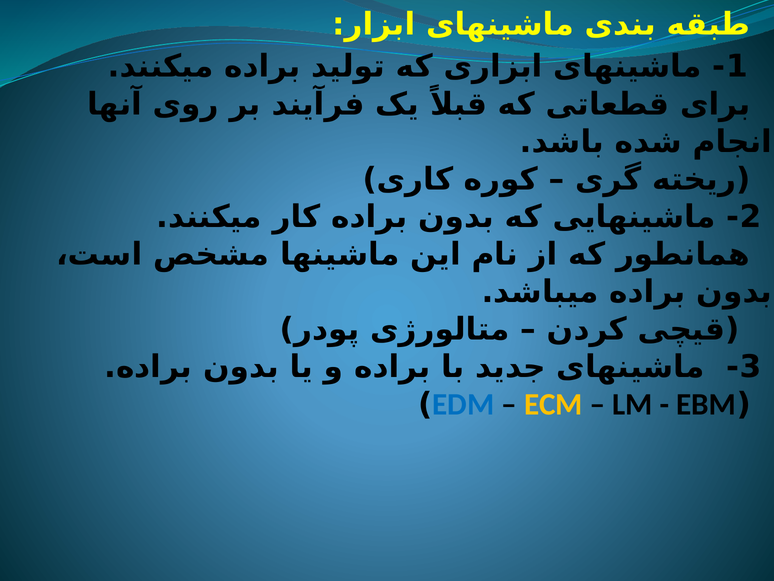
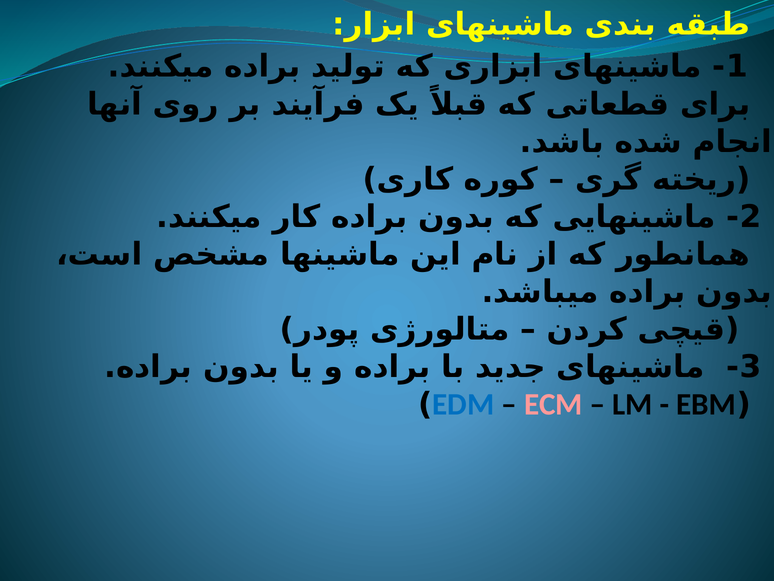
ECM colour: yellow -> pink
